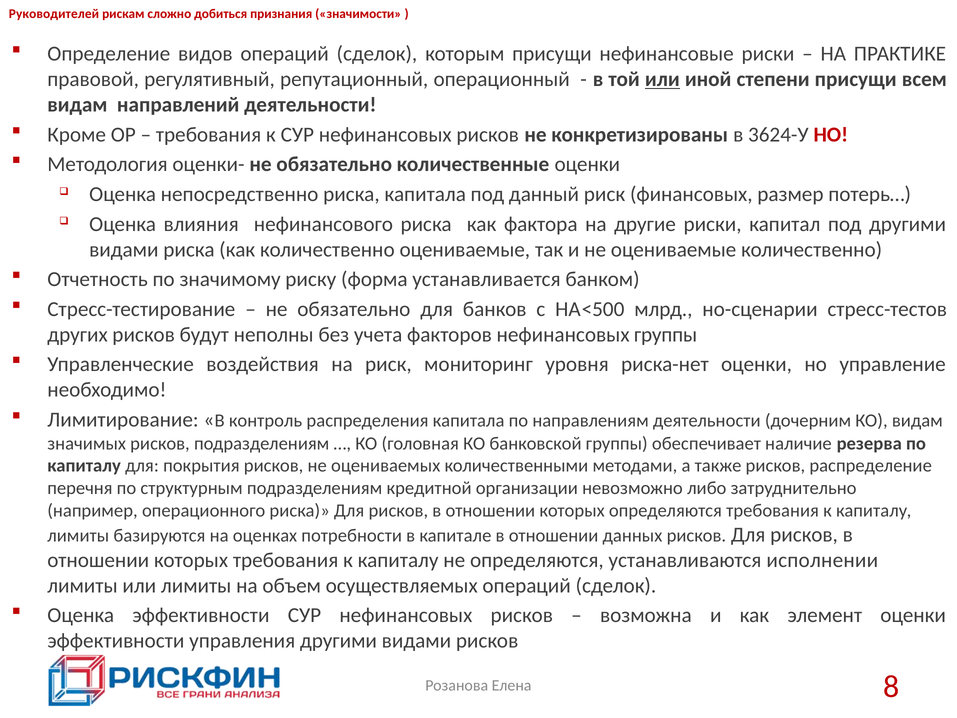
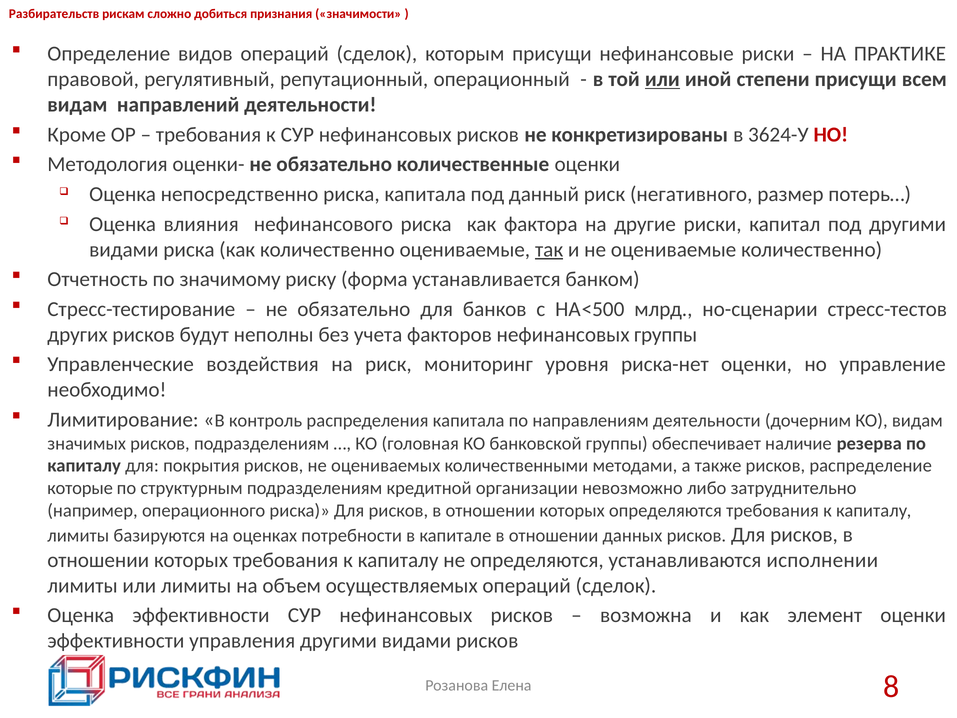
Руководителей: Руководителей -> Разбирательств
финансовых: финансовых -> негативного
так underline: none -> present
перечня: перечня -> которые
